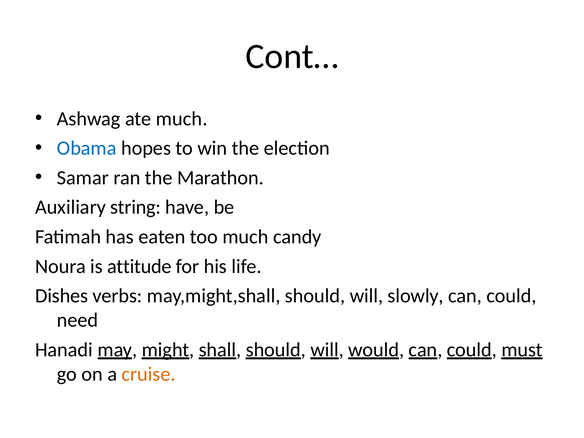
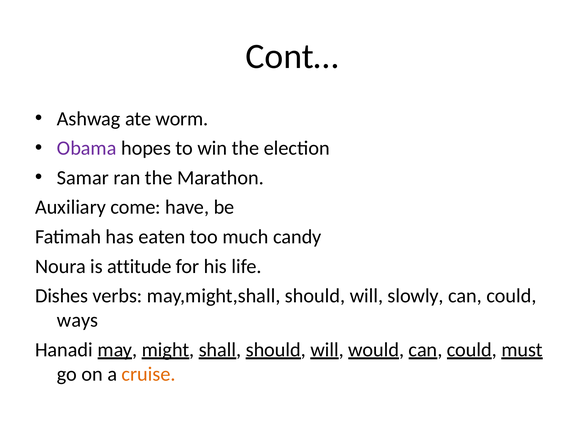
ate much: much -> worm
Obama colour: blue -> purple
string: string -> come
need: need -> ways
